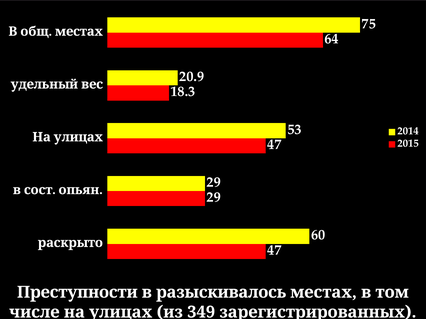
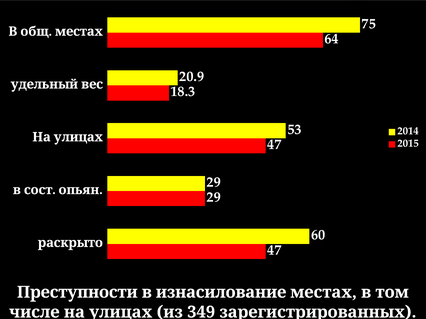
разыскивалось: разыскивалось -> изнасилование
